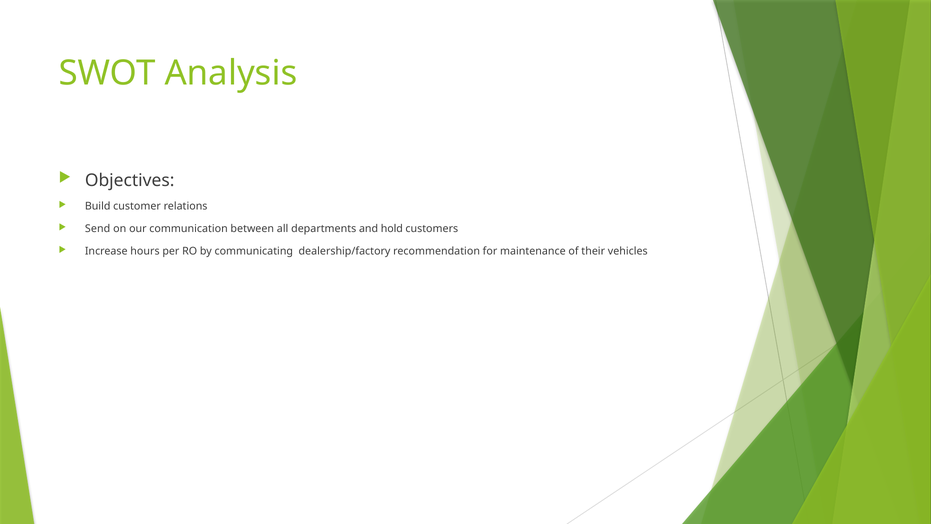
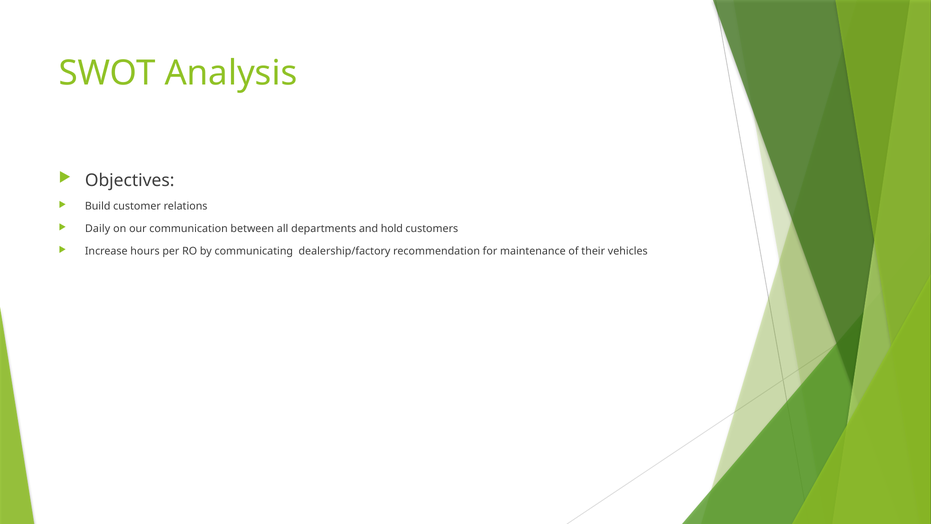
Send: Send -> Daily
